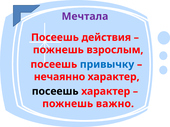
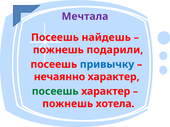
действия: действия -> найдешь
взрослым: взрослым -> подарили
посеешь at (55, 92) colour: black -> green
важно: важно -> хотела
